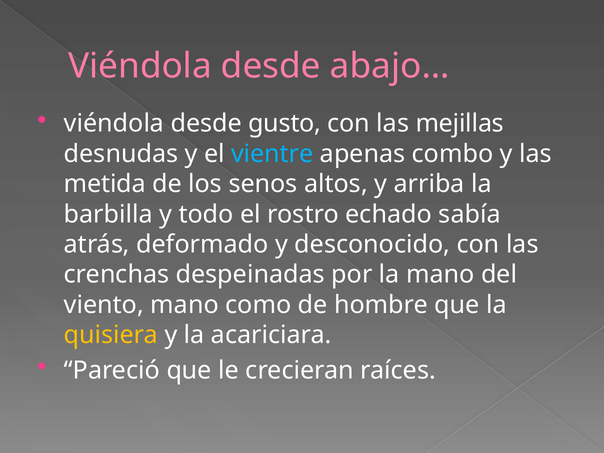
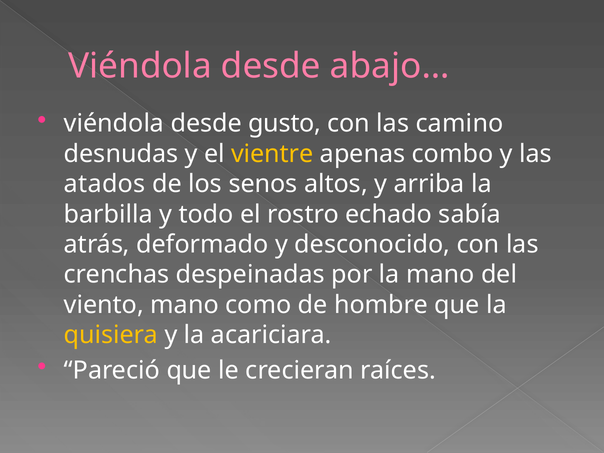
mejillas: mejillas -> camino
vientre colour: light blue -> yellow
metida: metida -> atados
